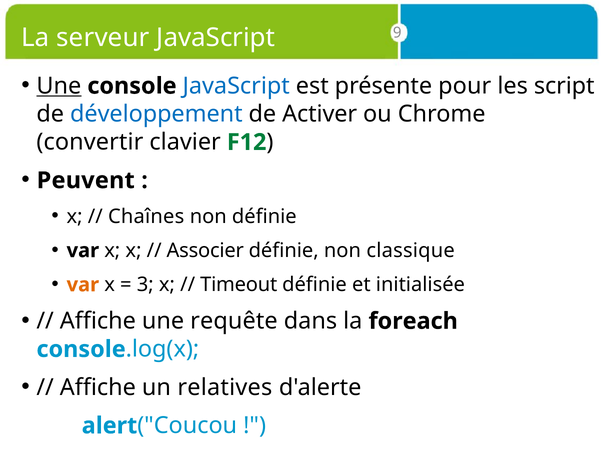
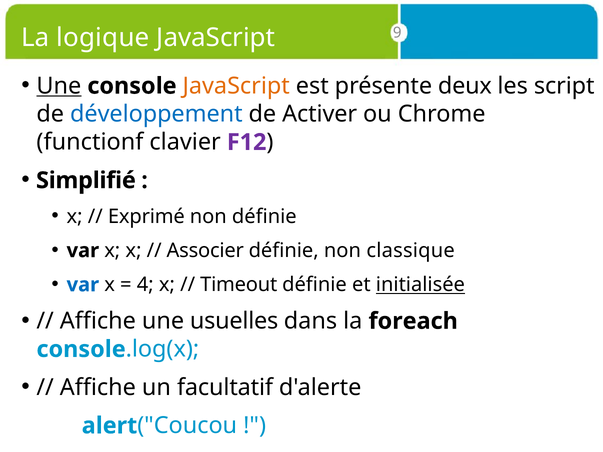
serveur: serveur -> logique
JavaScript at (236, 86) colour: blue -> orange
pour: pour -> deux
convertir: convertir -> functionf
F12 colour: green -> purple
Peuvent: Peuvent -> Simplifié
Chaînes: Chaînes -> Exprimé
var at (83, 285) colour: orange -> blue
3: 3 -> 4
initialisée underline: none -> present
requête: requête -> usuelles
relatives: relatives -> facultatif
